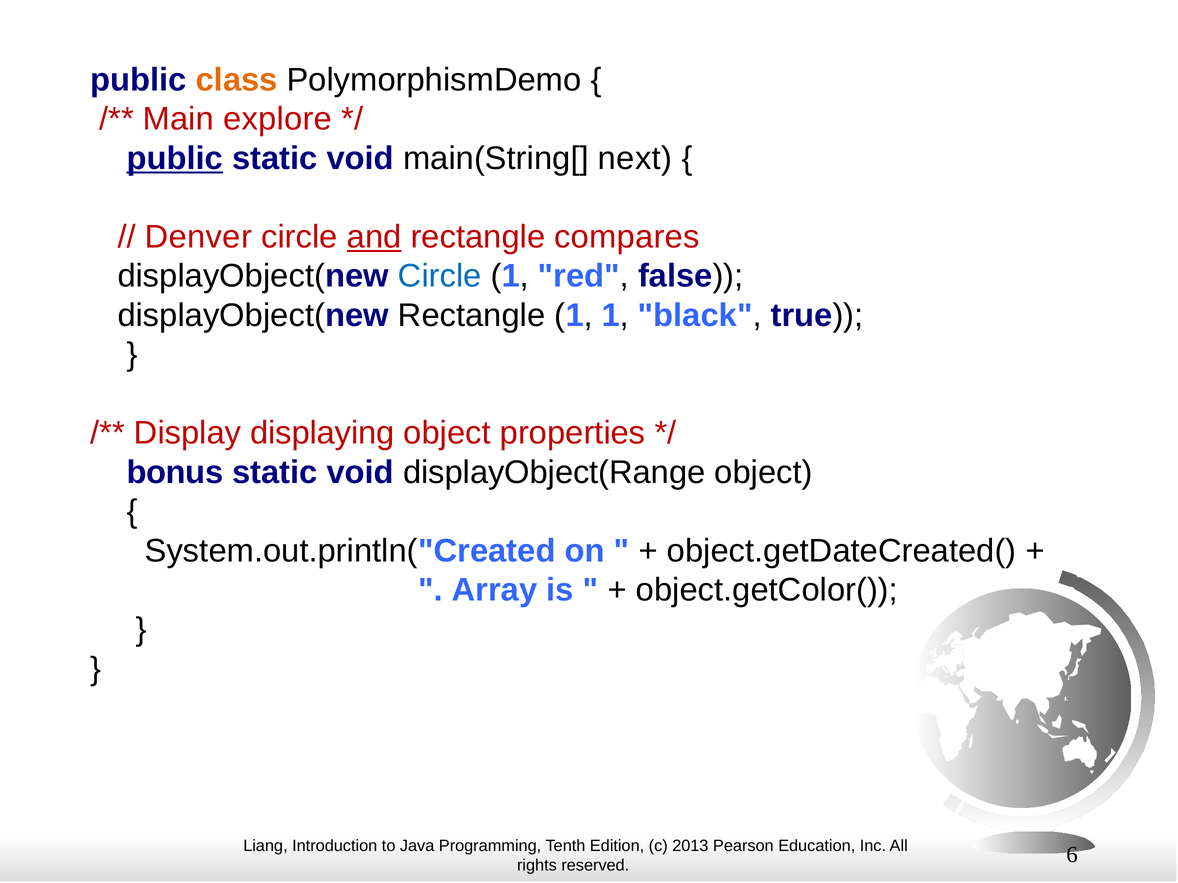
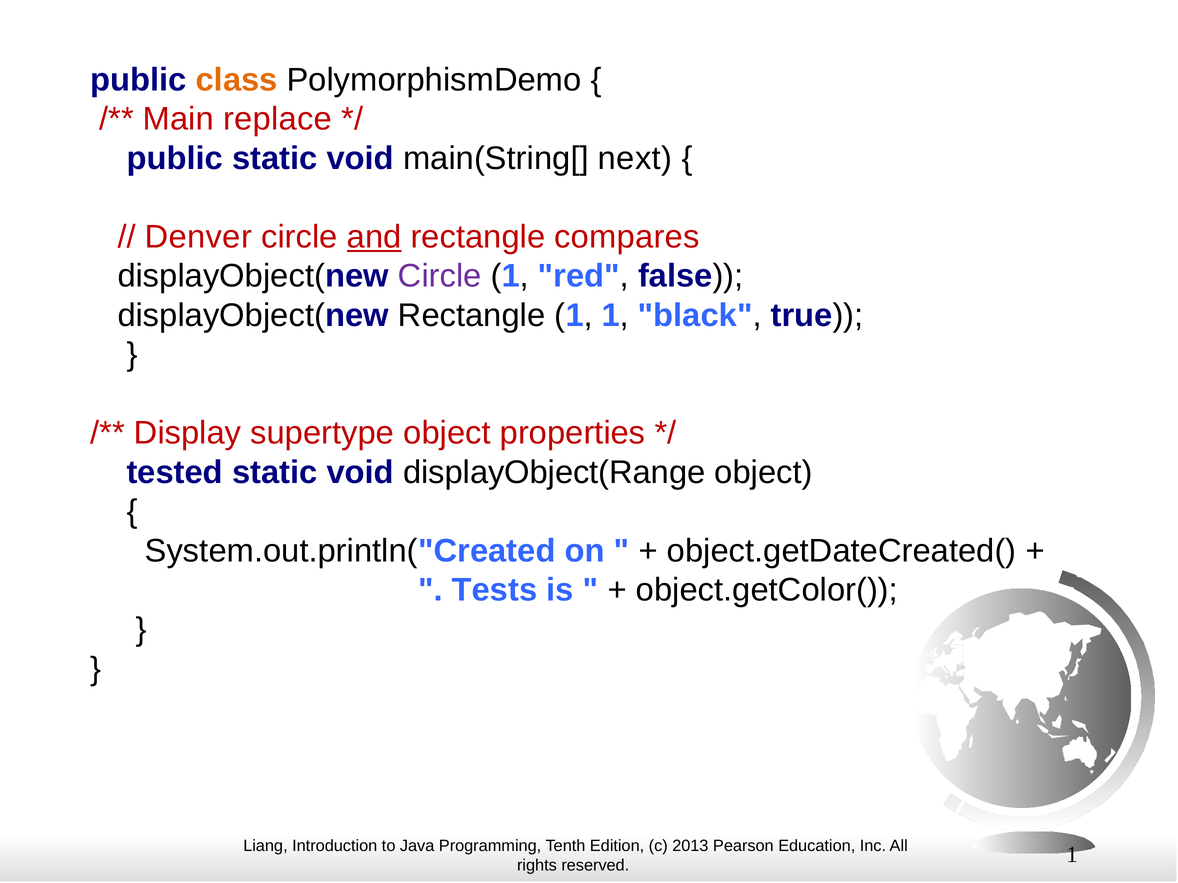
explore: explore -> replace
public at (175, 158) underline: present -> none
Circle at (440, 276) colour: blue -> purple
displaying: displaying -> supertype
bonus: bonus -> tested
Array: Array -> Tests
6 at (1072, 855): 6 -> 1
